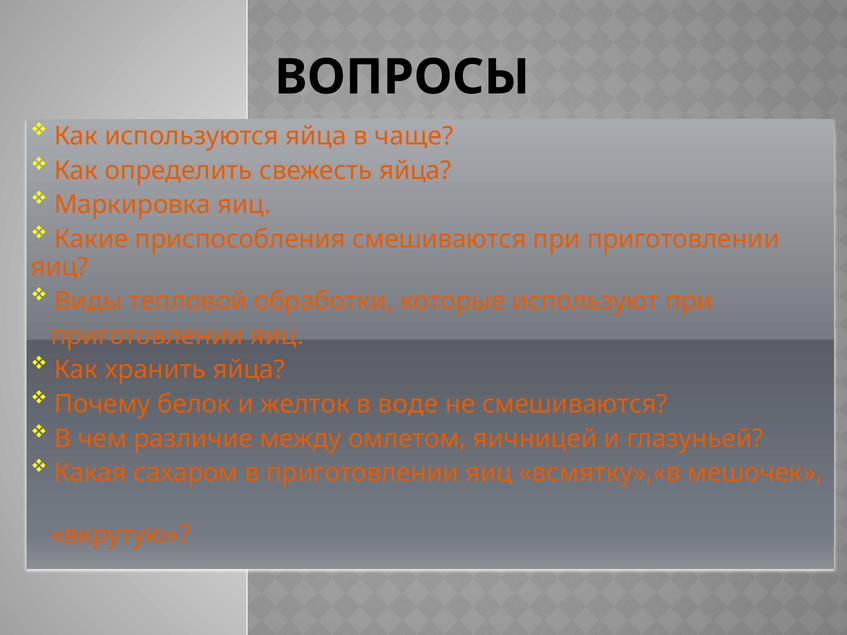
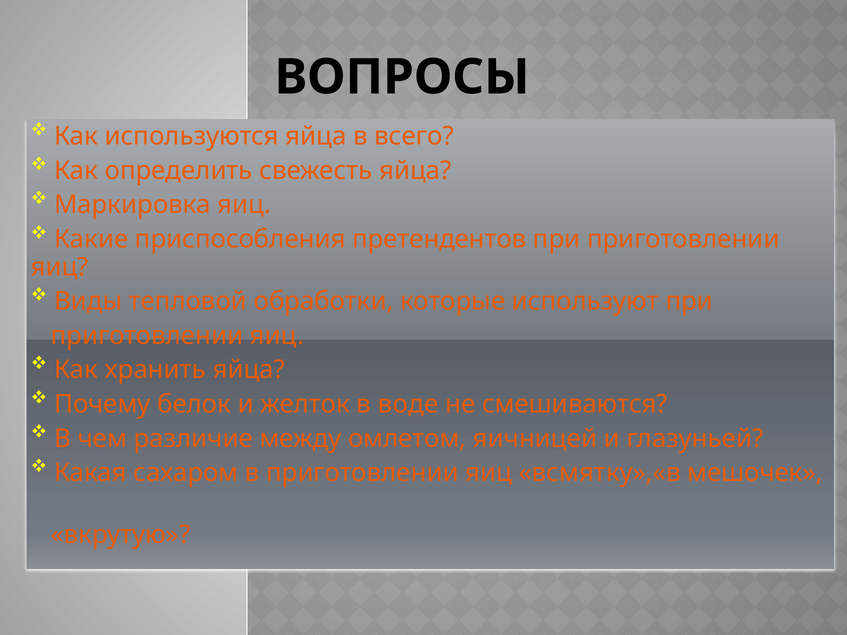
чаще: чаще -> всего
приспособления смешиваются: смешиваются -> претендентов
